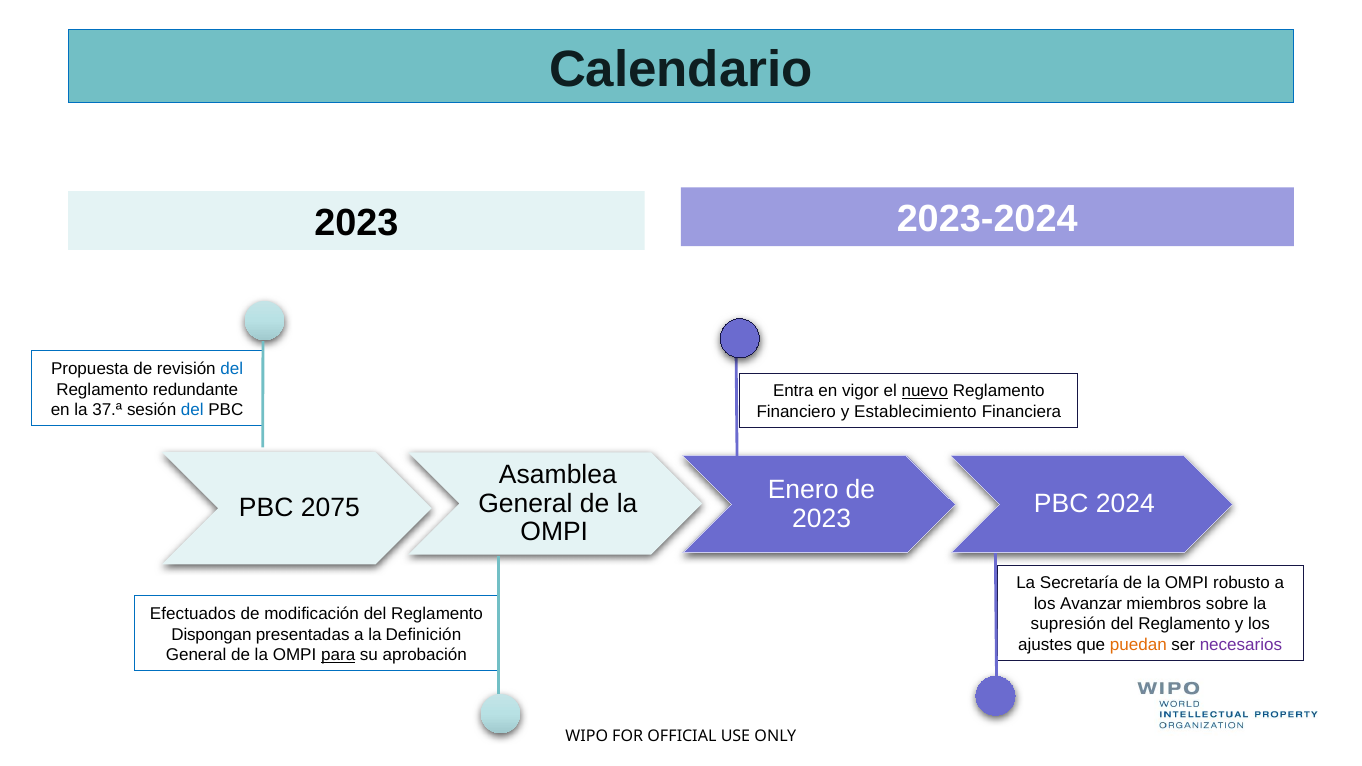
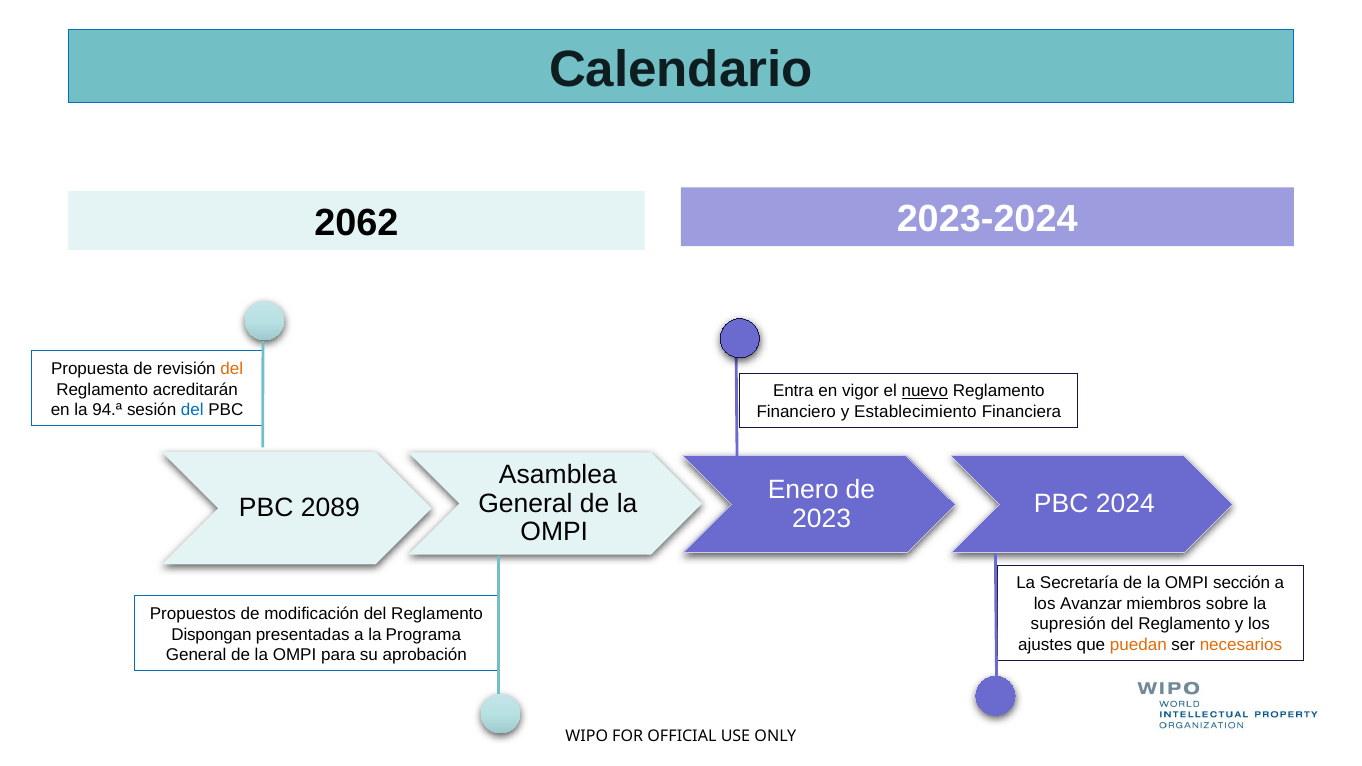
2023 at (356, 223): 2023 -> 2062
del at (232, 369) colour: blue -> orange
redundante: redundante -> acreditarán
37.ª: 37.ª -> 94.ª
2075: 2075 -> 2089
robusto: robusto -> sección
Efectuados: Efectuados -> Propuestos
Definición: Definición -> Programa
necesarios colour: purple -> orange
para underline: present -> none
